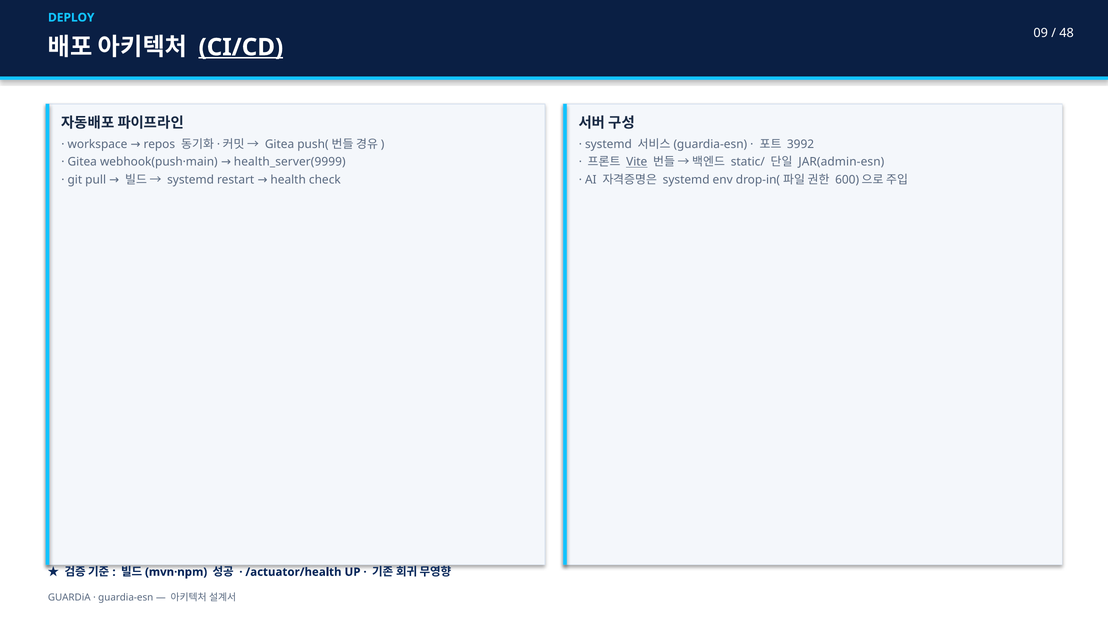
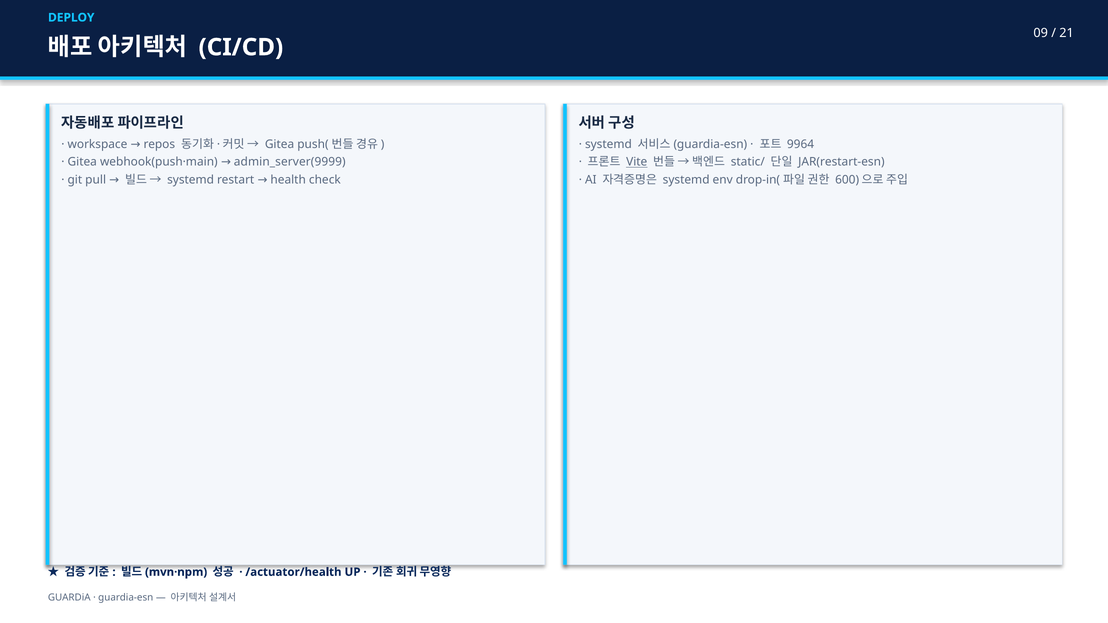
48: 48 -> 21
CI/CD underline: present -> none
3992: 3992 -> 9964
health_server(9999: health_server(9999 -> admin_server(9999
JAR(admin-esn: JAR(admin-esn -> JAR(restart-esn
